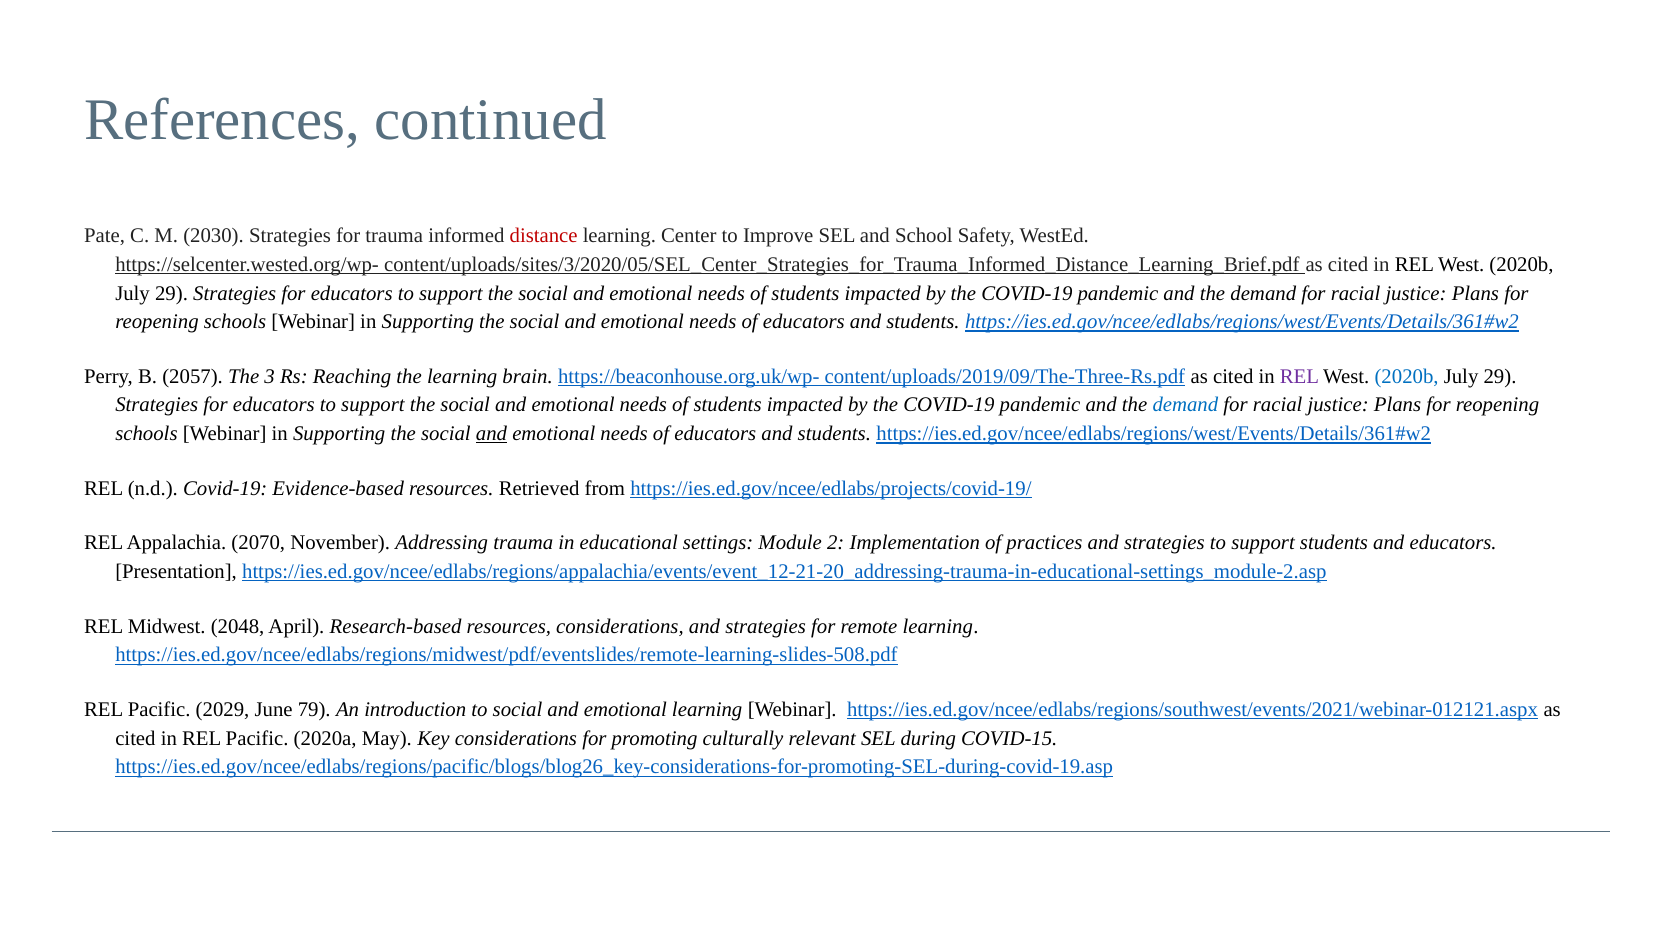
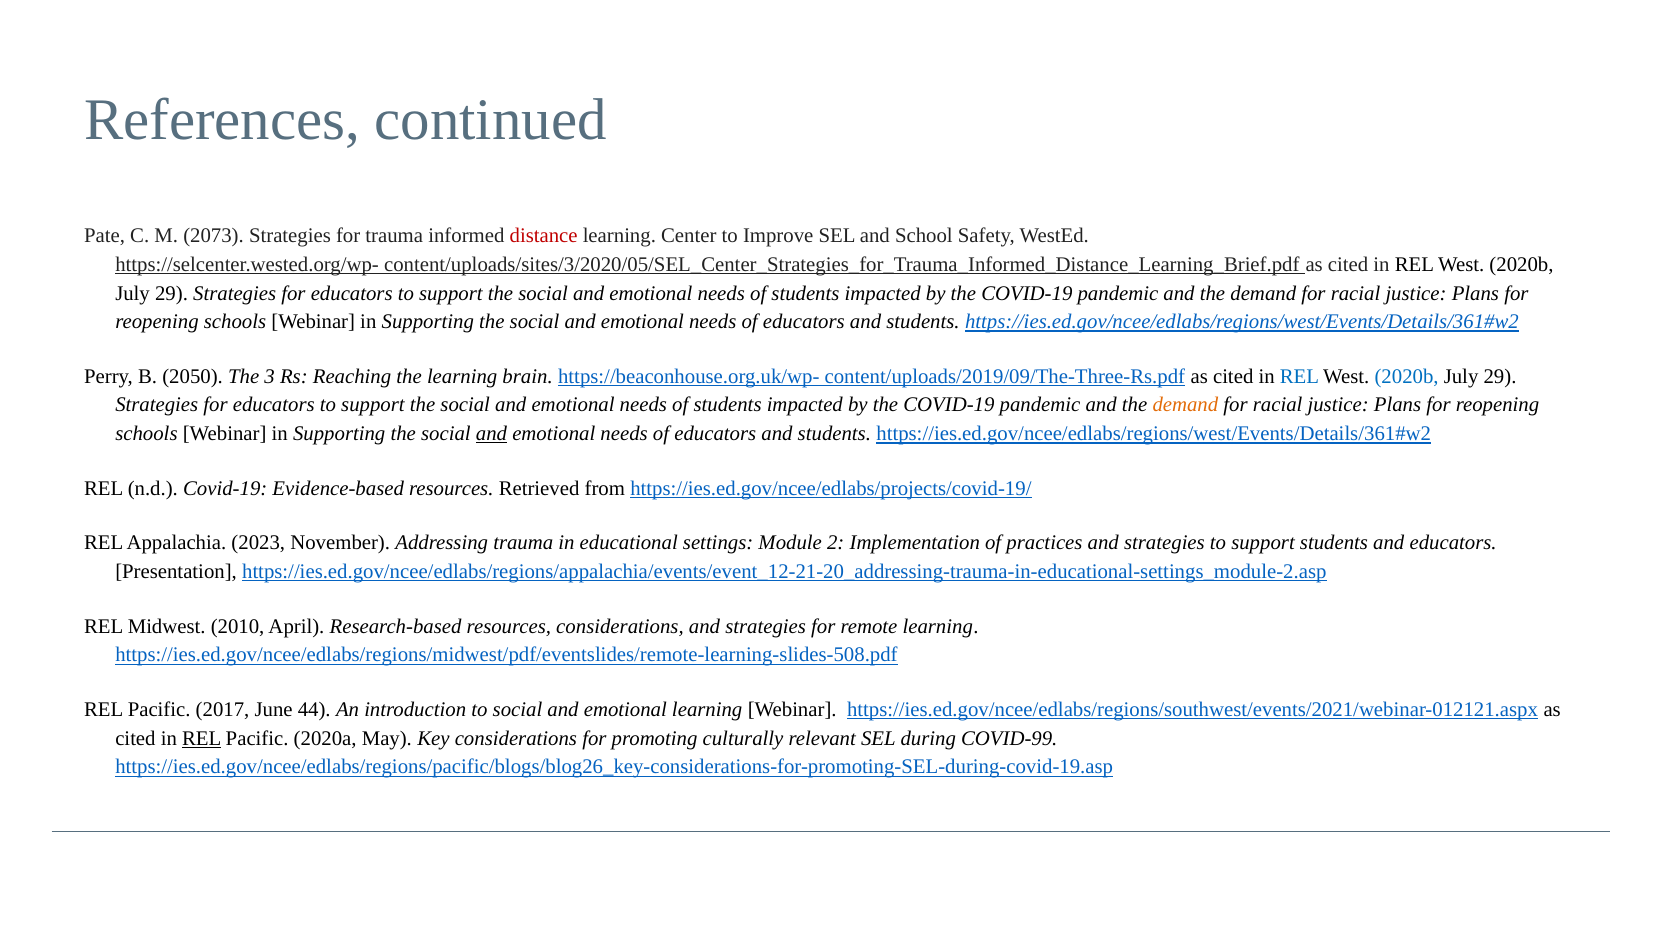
2030: 2030 -> 2073
2057: 2057 -> 2050
REL at (1300, 376) colour: purple -> blue
demand at (1185, 405) colour: blue -> orange
2070: 2070 -> 2023
2048: 2048 -> 2010
2029: 2029 -> 2017
79: 79 -> 44
REL at (202, 738) underline: none -> present
COVID-15: COVID-15 -> COVID-99
